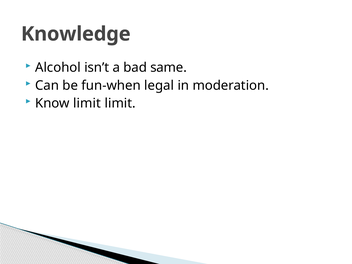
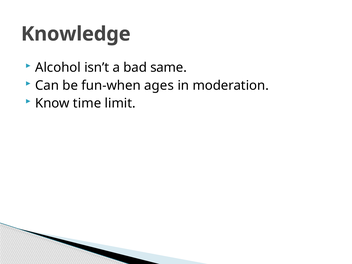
legal: legal -> ages
Know limit: limit -> time
